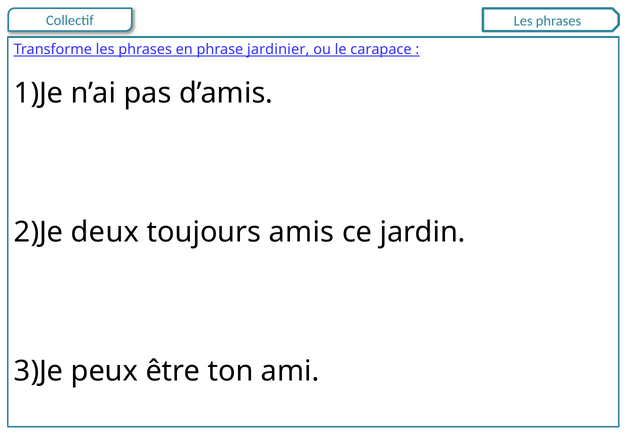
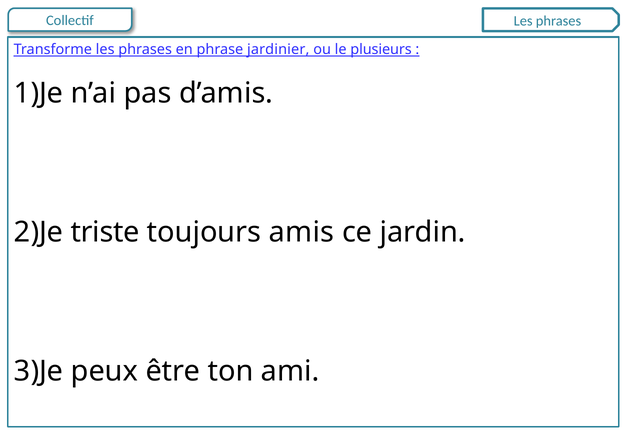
carapace: carapace -> plusieurs
deux: deux -> triste
